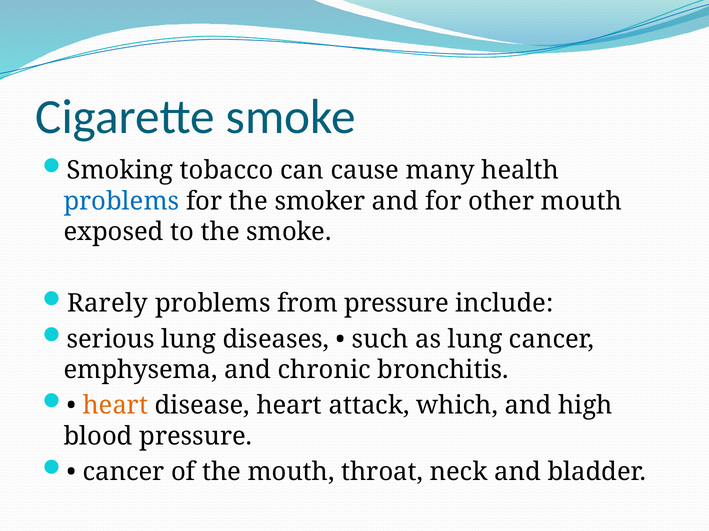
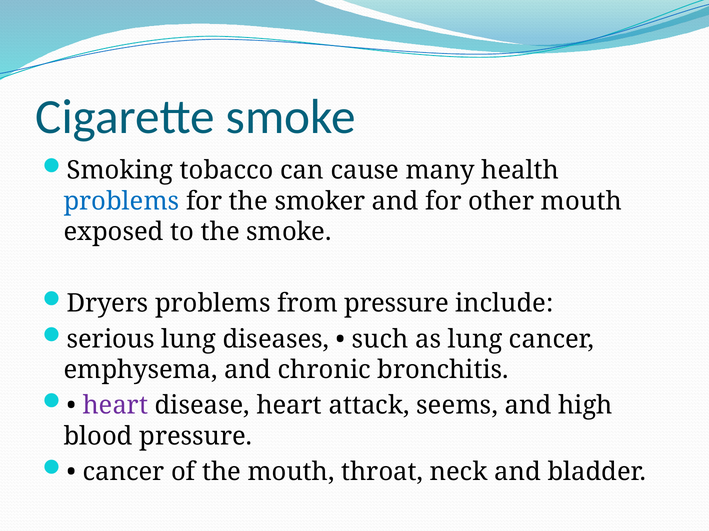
Rarely: Rarely -> Dryers
heart at (115, 406) colour: orange -> purple
which: which -> seems
